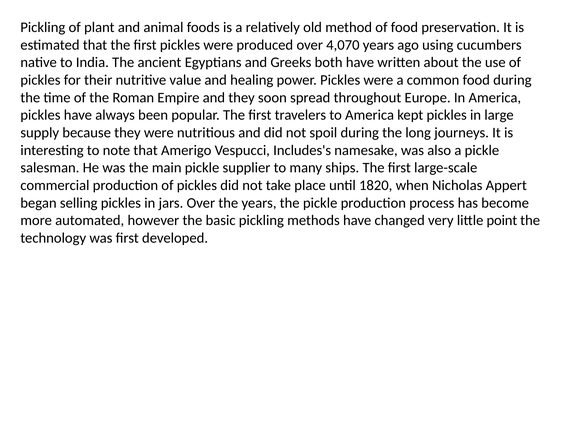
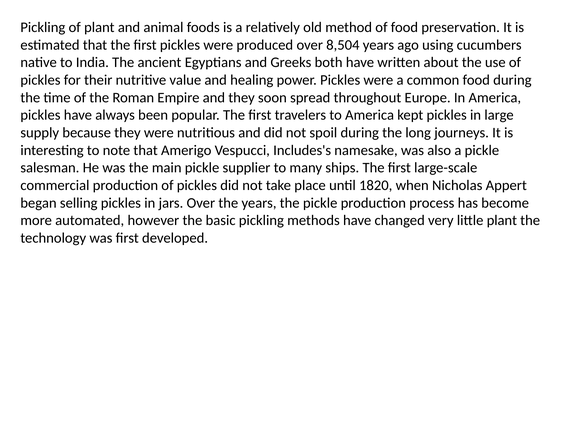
4,070: 4,070 -> 8,504
little point: point -> plant
